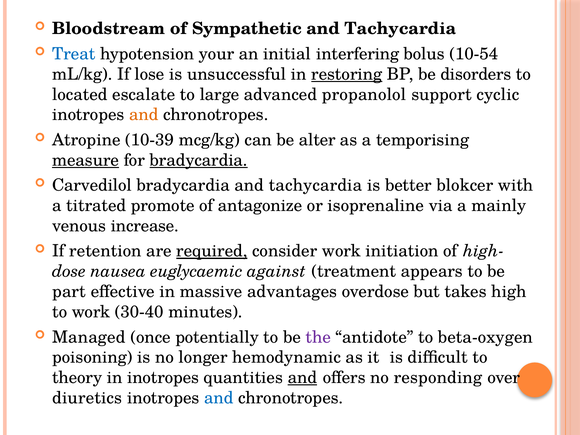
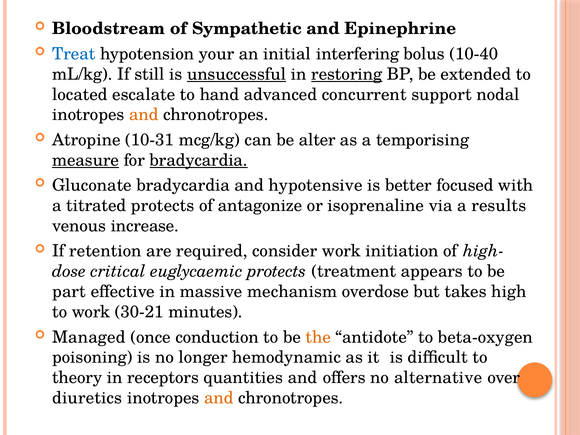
Tachycardia at (400, 29): Tachycardia -> Epinephrine
10-54: 10-54 -> 10-40
lose: lose -> still
unsuccessful underline: none -> present
disorders: disorders -> extended
large: large -> hand
propanolol: propanolol -> concurrent
cyclic: cyclic -> nodal
10-39: 10-39 -> 10-31
Carvedilol: Carvedilol -> Gluconate
bradycardia and tachycardia: tachycardia -> hypotensive
blokcer: blokcer -> focused
titrated promote: promote -> protects
mainly: mainly -> results
required underline: present -> none
nausea: nausea -> critical
euglycaemic against: against -> protects
advantages: advantages -> mechanism
30-40: 30-40 -> 30-21
potentially: potentially -> conduction
the colour: purple -> orange
in inotropes: inotropes -> receptors
and at (302, 378) underline: present -> none
responding: responding -> alternative
and at (219, 398) colour: blue -> orange
